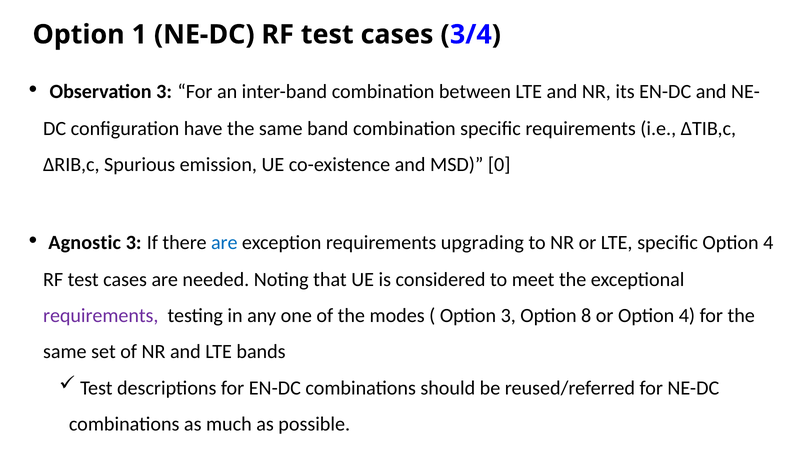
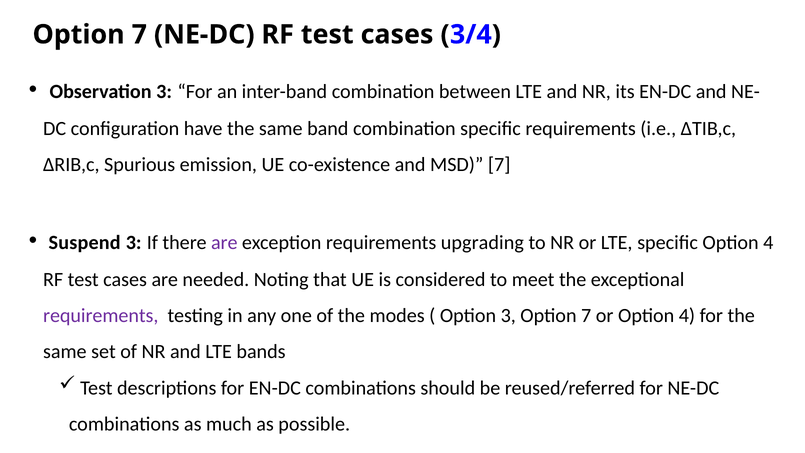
1 at (139, 35): 1 -> 7
MSD 0: 0 -> 7
Agnostic: Agnostic -> Suspend
are at (224, 242) colour: blue -> purple
3 Option 8: 8 -> 7
